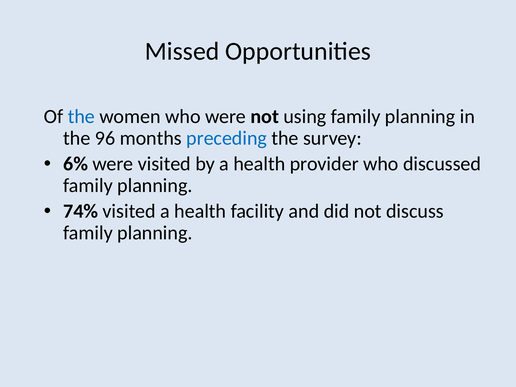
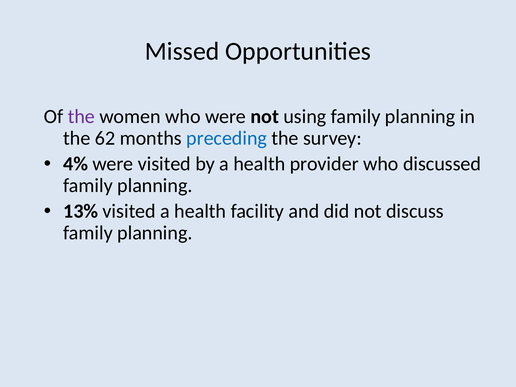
the at (81, 117) colour: blue -> purple
96: 96 -> 62
6%: 6% -> 4%
74%: 74% -> 13%
